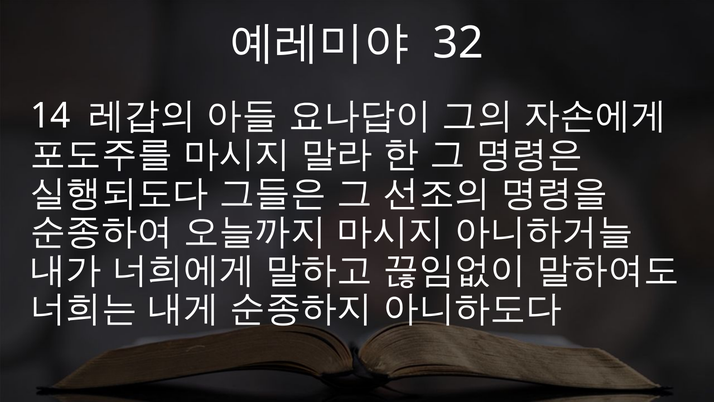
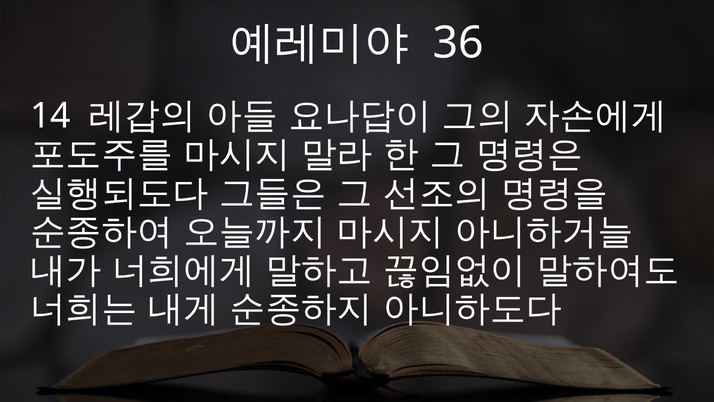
32: 32 -> 36
